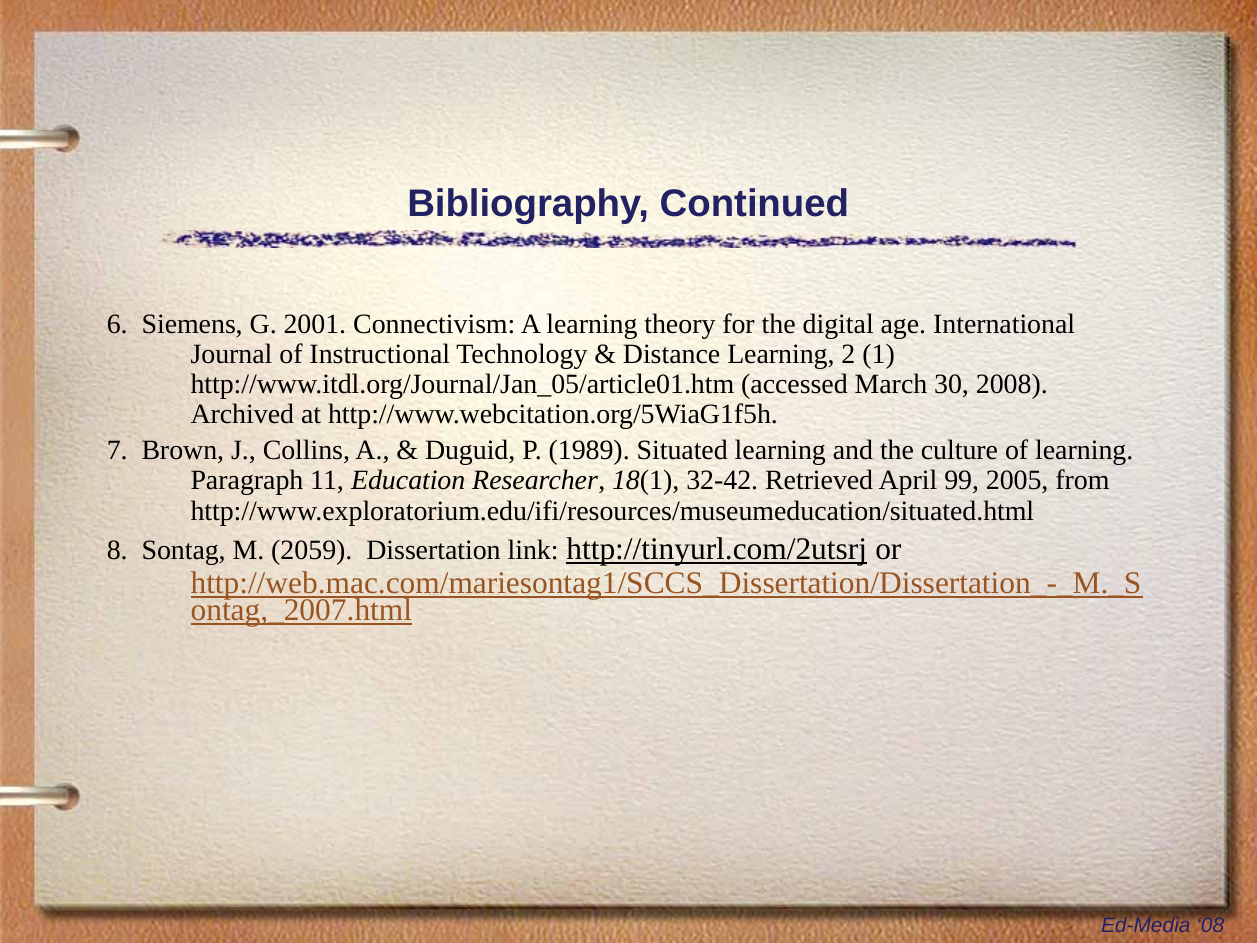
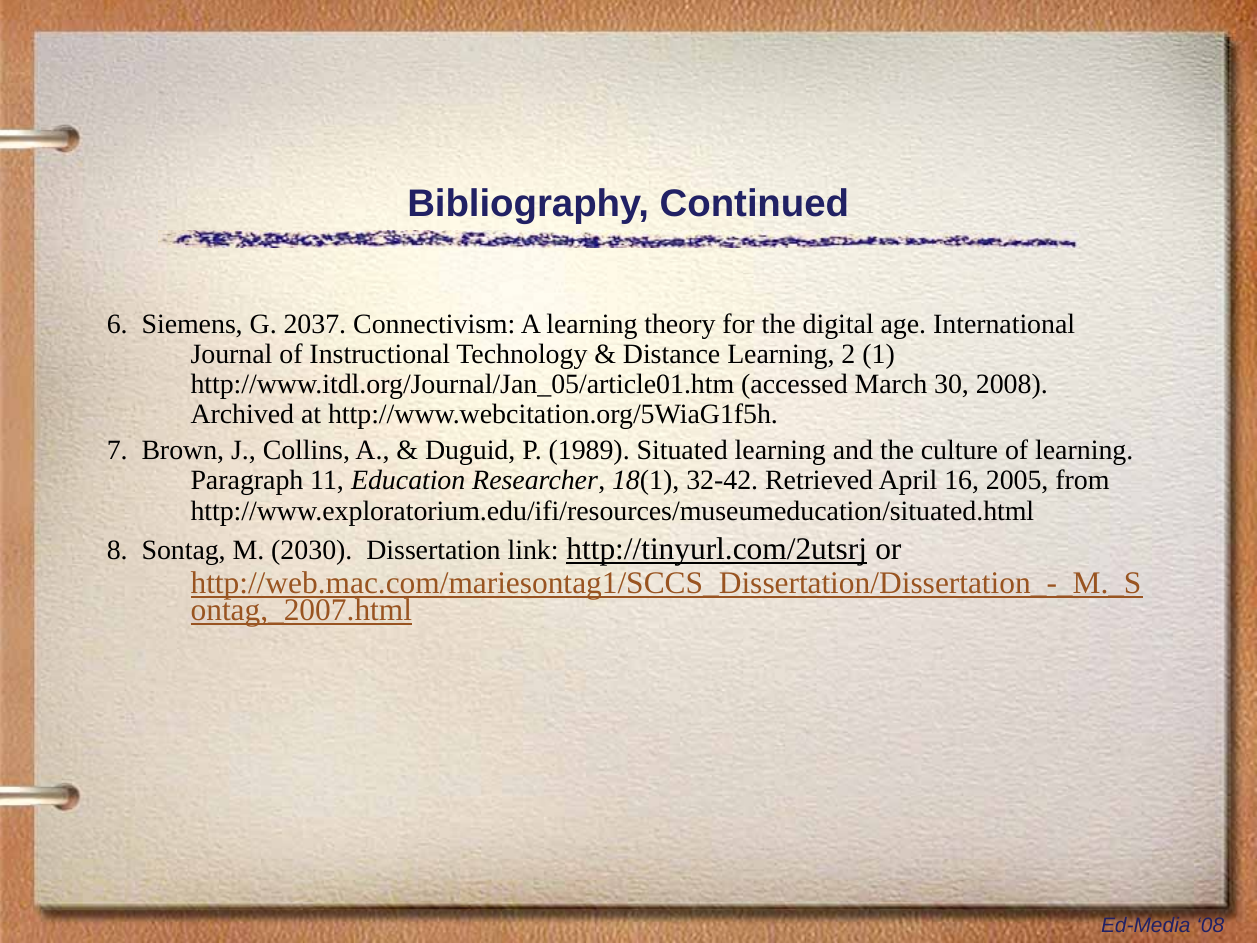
2001: 2001 -> 2037
99: 99 -> 16
2059: 2059 -> 2030
